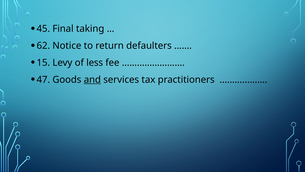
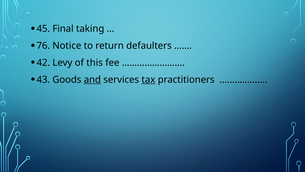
62: 62 -> 76
15: 15 -> 42
less: less -> this
47: 47 -> 43
tax underline: none -> present
